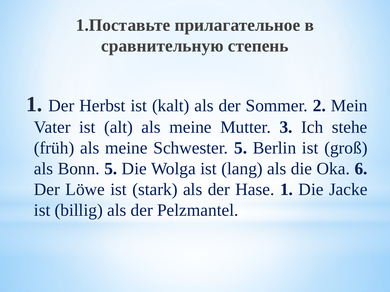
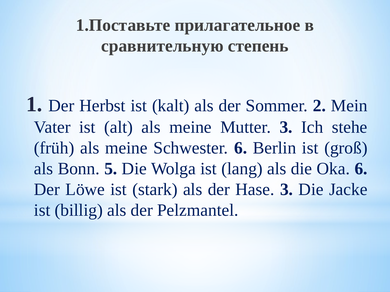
Schwester 5: 5 -> 6
Hase 1: 1 -> 3
